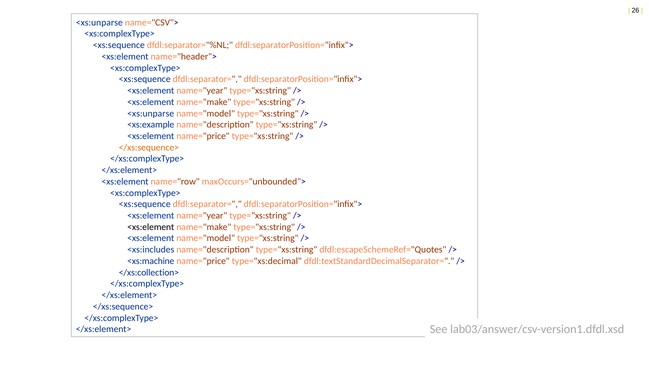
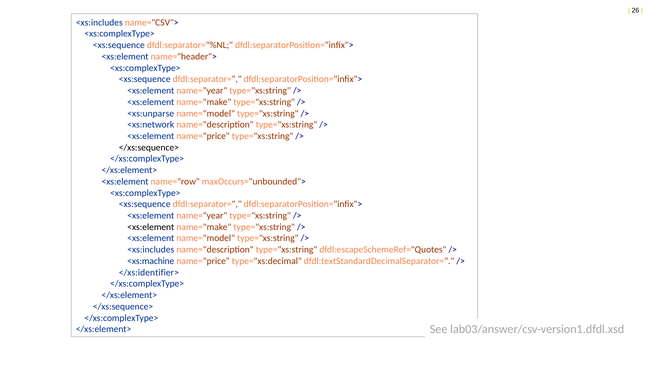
<xs:unparse at (99, 22): <xs:unparse -> <xs:includes
<xs:example: <xs:example -> <xs:network
</xs:sequence> at (149, 147) colour: orange -> black
</xs:collection>: </xs:collection> -> </xs:identifier>
